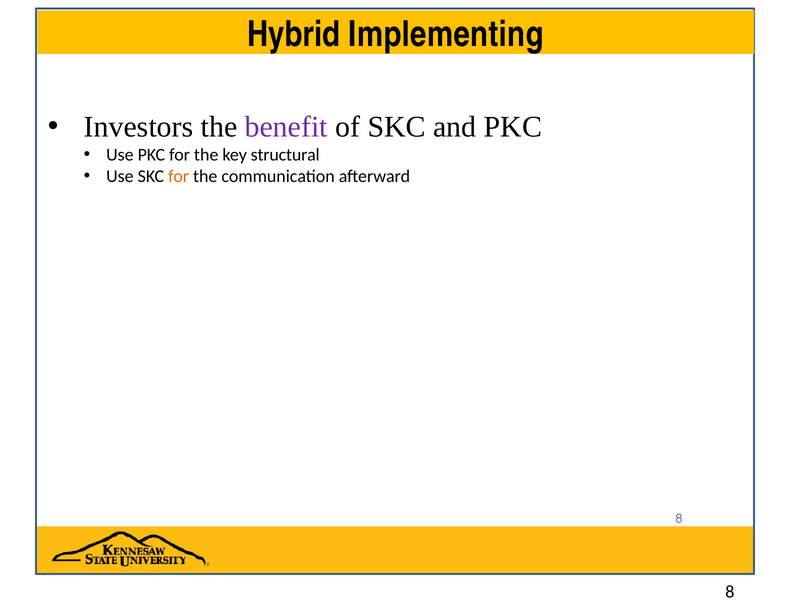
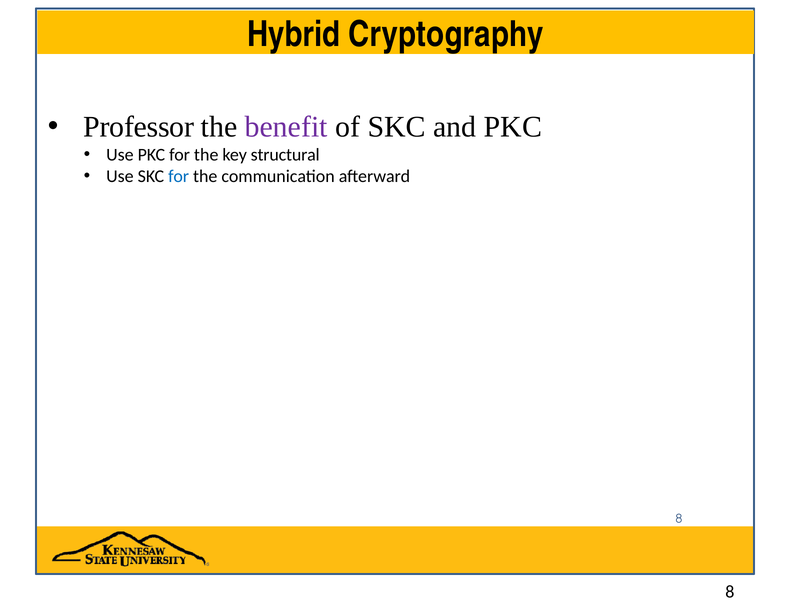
Implementing: Implementing -> Cryptography
Investors: Investors -> Professor
for at (179, 177) colour: orange -> blue
